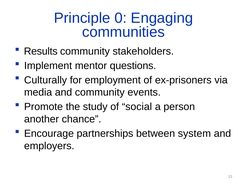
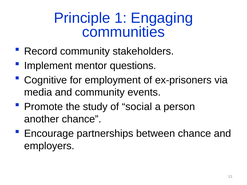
0: 0 -> 1
Results: Results -> Record
Culturally: Culturally -> Cognitive
between system: system -> chance
